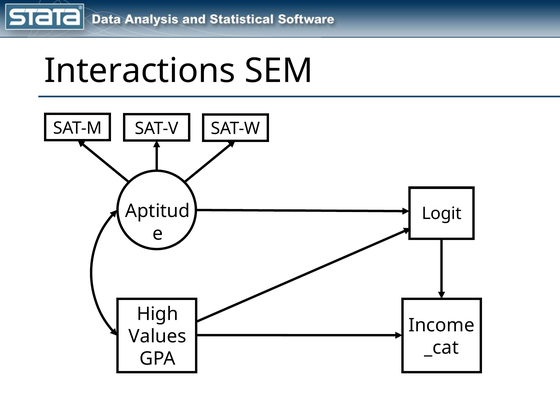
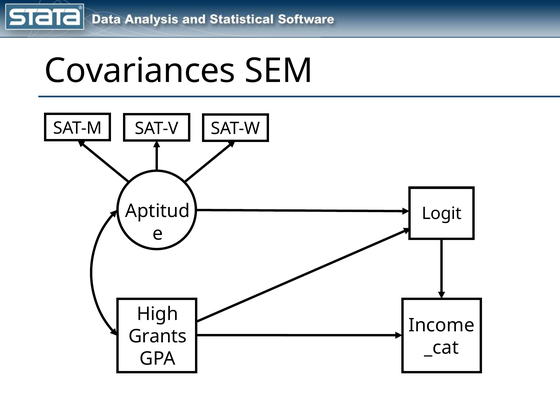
Interactions: Interactions -> Covariances
Values: Values -> Grants
